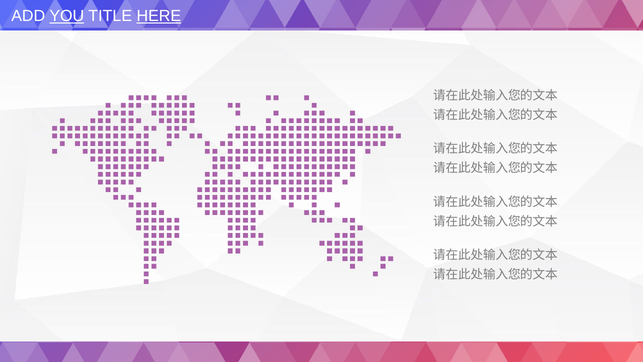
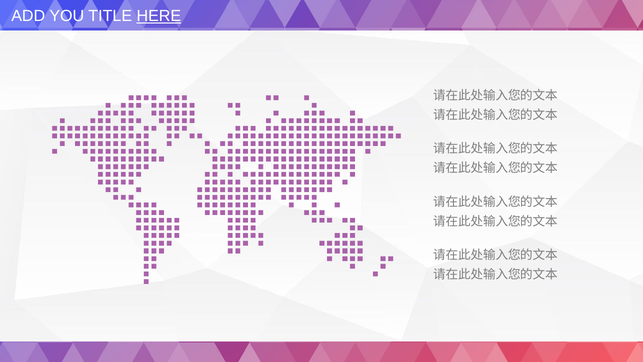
YOU underline: present -> none
